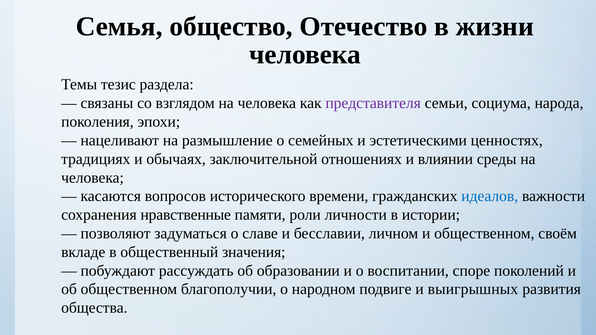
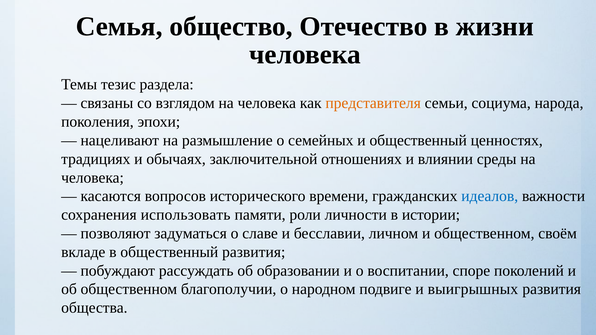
представителя colour: purple -> orange
и эстетическими: эстетическими -> общественный
нравственные: нравственные -> использовать
общественный значения: значения -> развития
